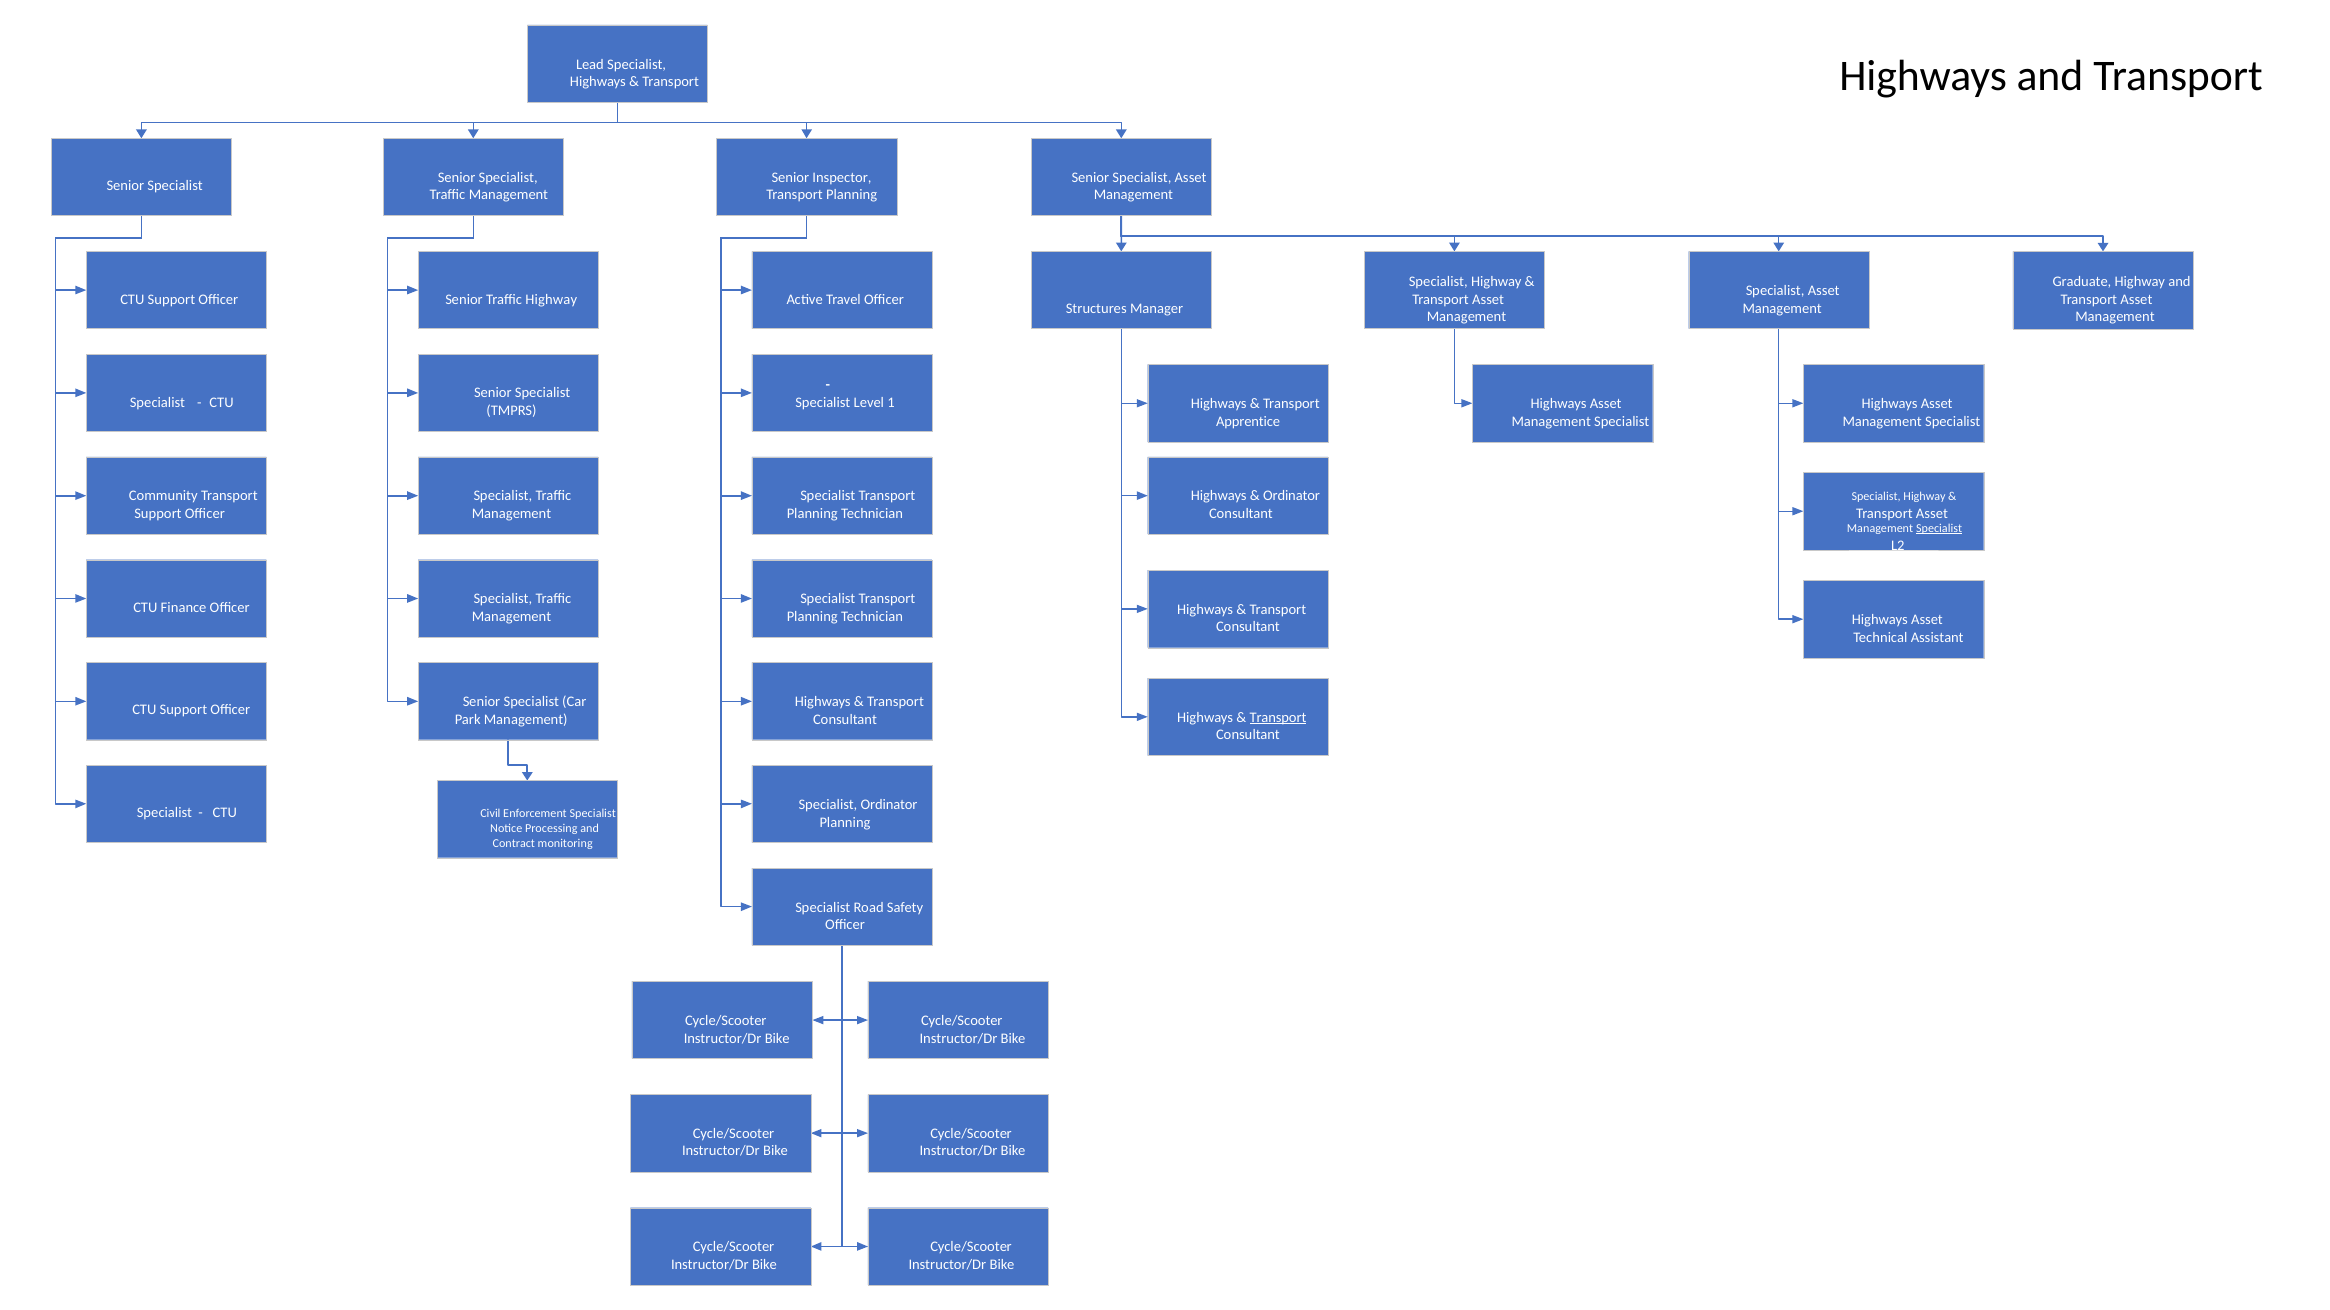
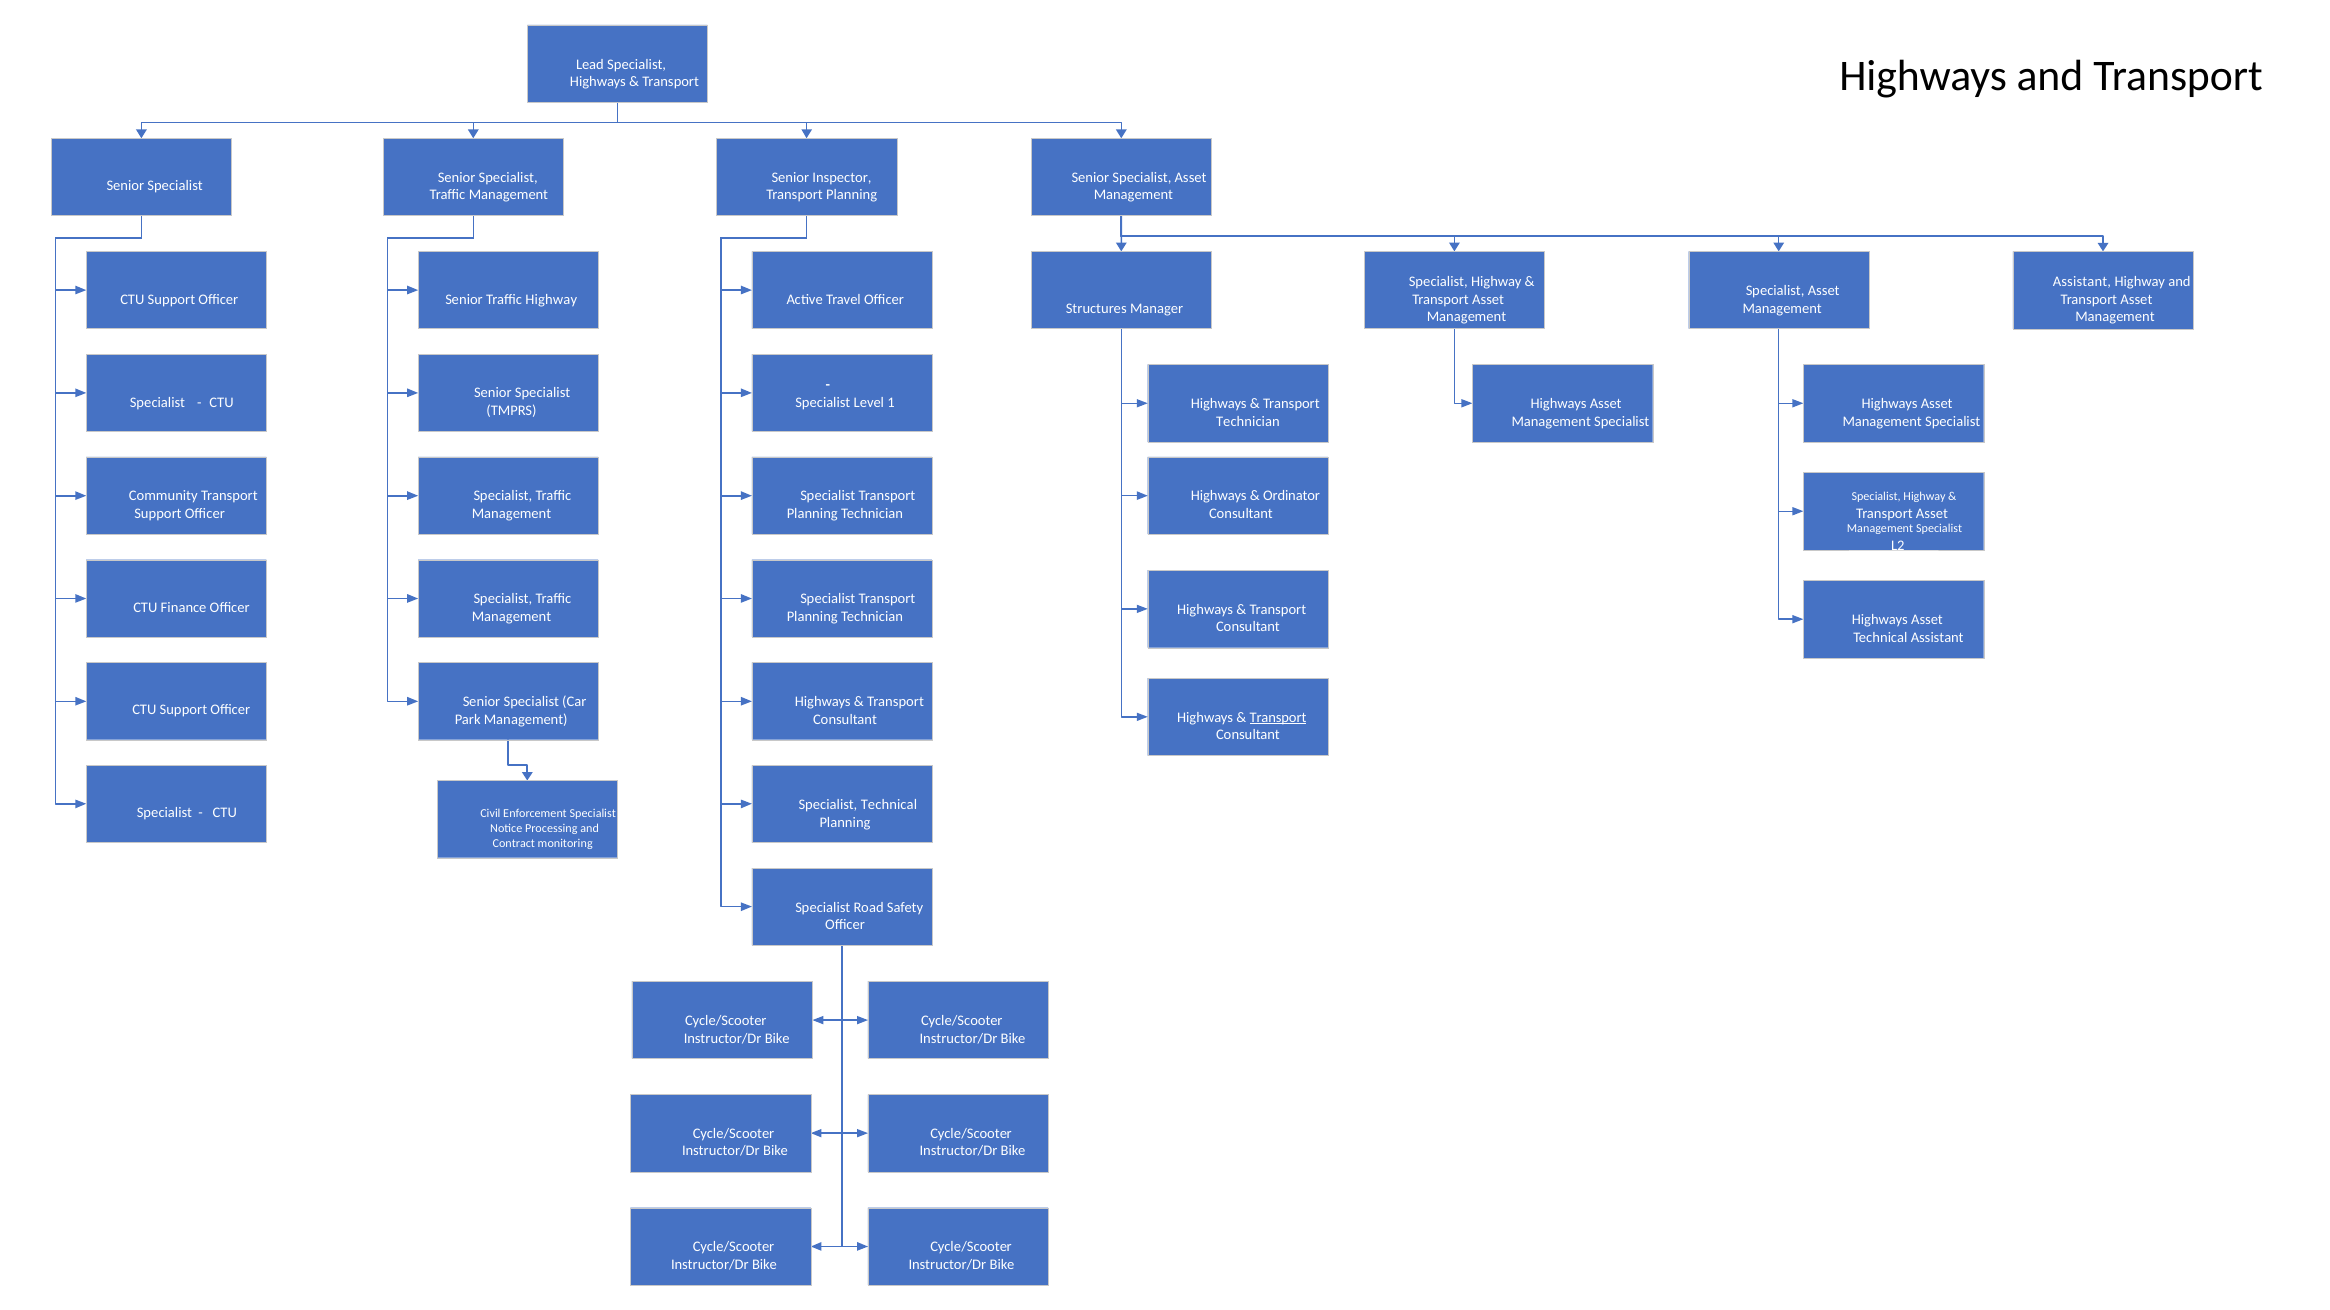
Graduate at (2082, 282): Graduate -> Assistant
Apprentice at (1248, 422): Apprentice -> Technician
Specialist at (1939, 529) underline: present -> none
Specialist Ordinator: Ordinator -> Technical
